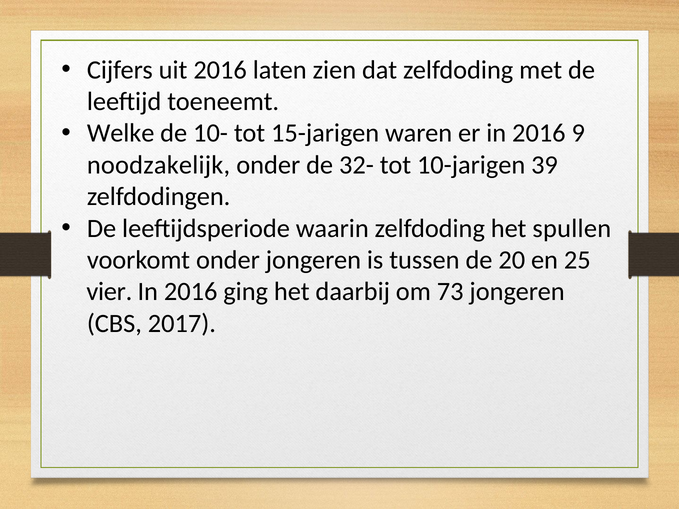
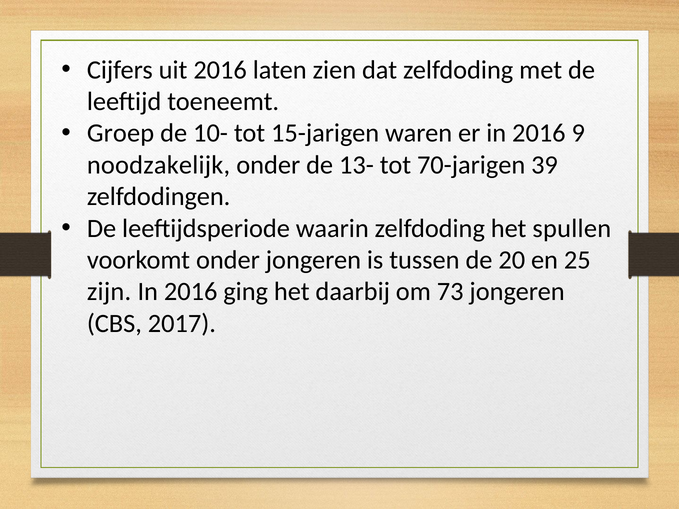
Welke: Welke -> Groep
32-: 32- -> 13-
10-jarigen: 10-jarigen -> 70-jarigen
vier: vier -> zijn
